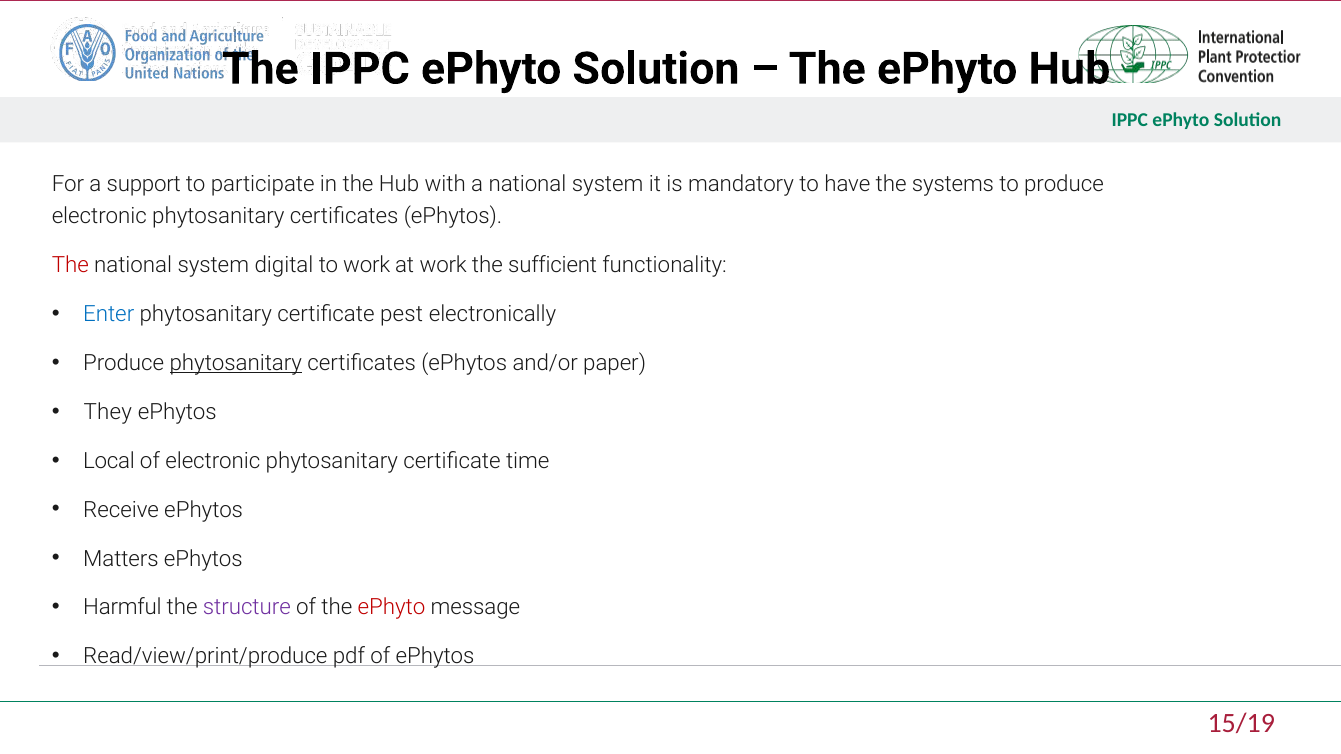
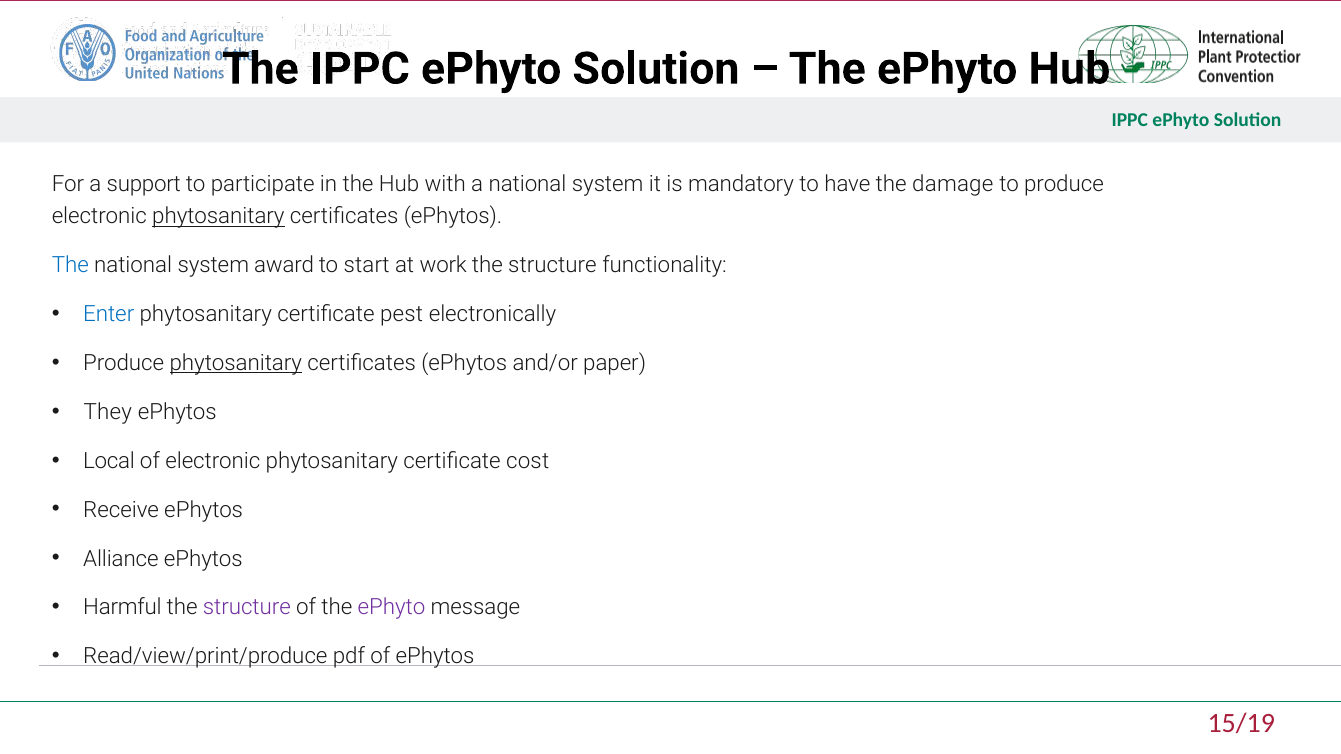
systems: systems -> damage
phytosanitary at (218, 217) underline: none -> present
The at (70, 266) colour: red -> blue
digital: digital -> award
to work: work -> start
sufficient at (553, 266): sufficient -> structure
time: time -> cost
Matters: Matters -> Alliance
ePhyto at (392, 608) colour: red -> purple
